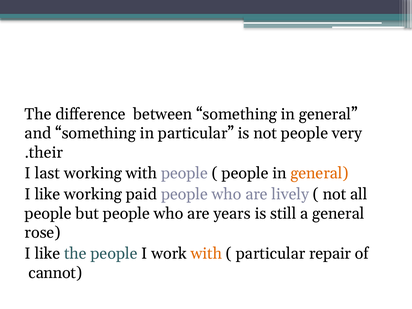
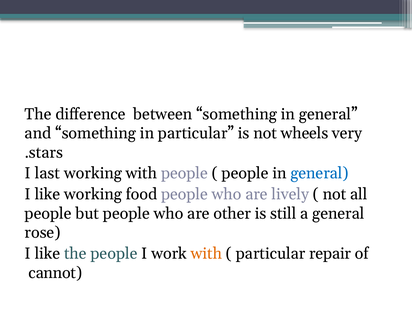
not people: people -> wheels
their: their -> stars
general at (319, 173) colour: orange -> blue
paid: paid -> food
years: years -> other
